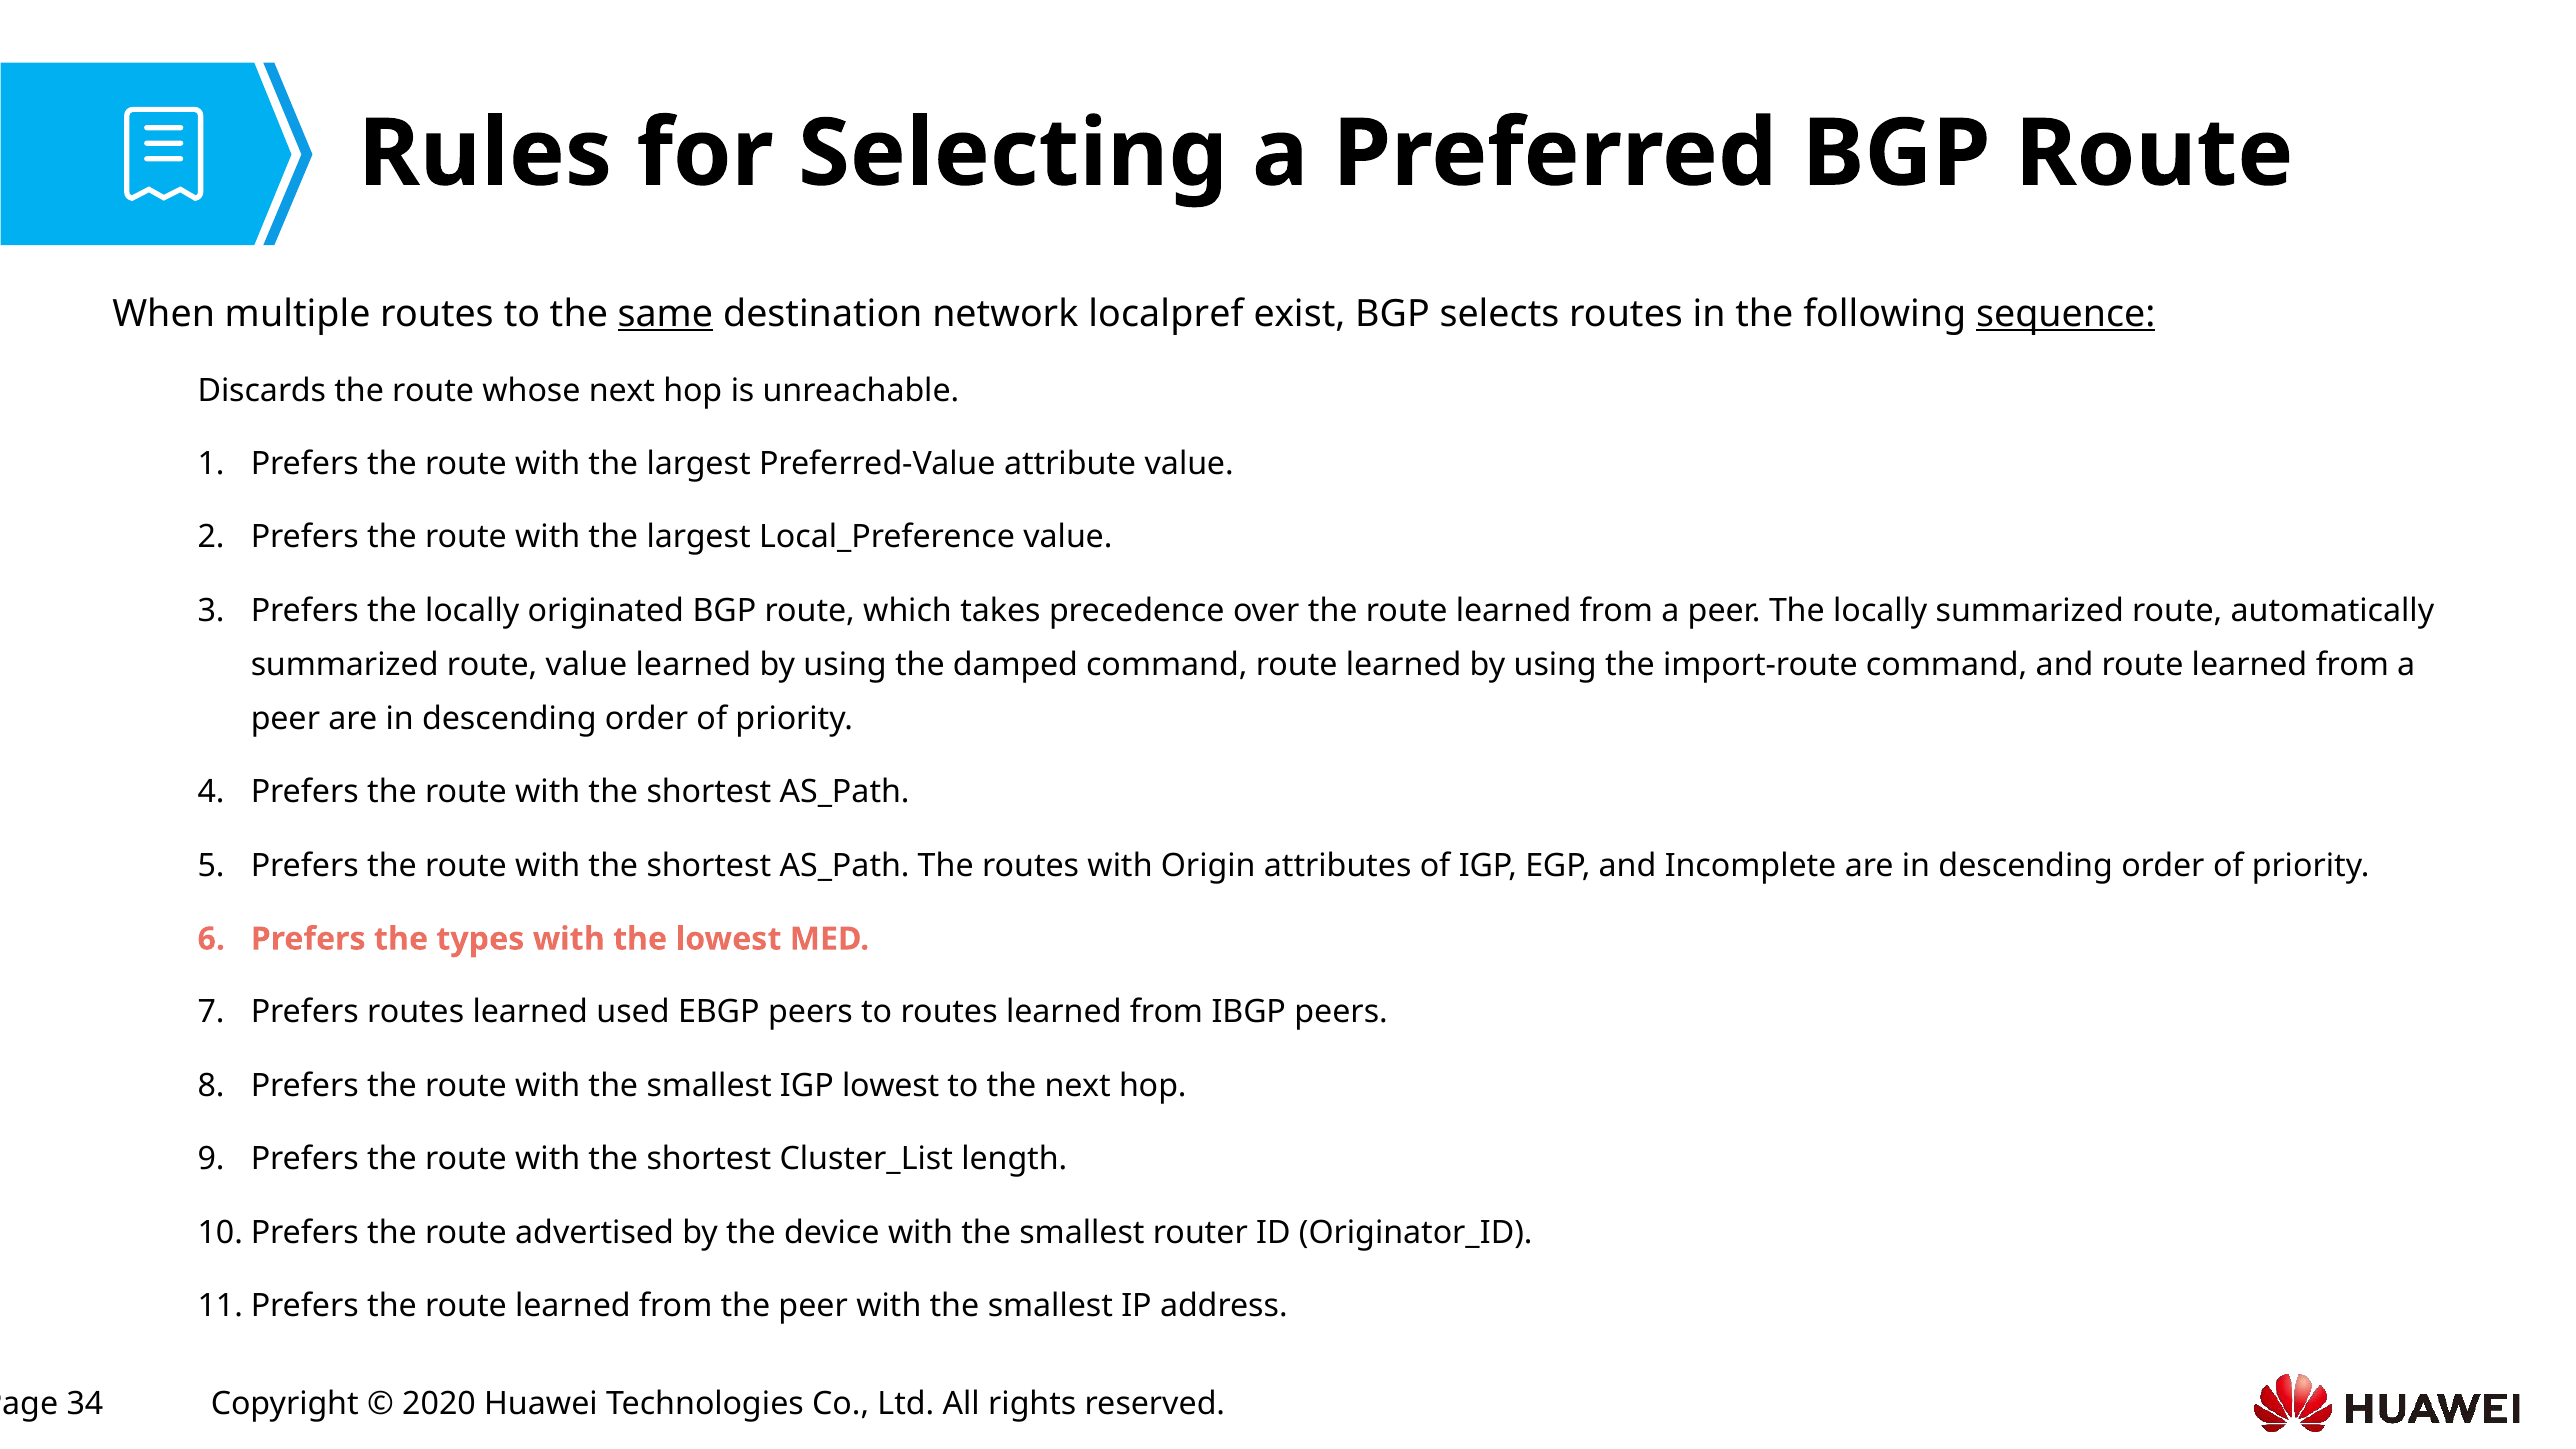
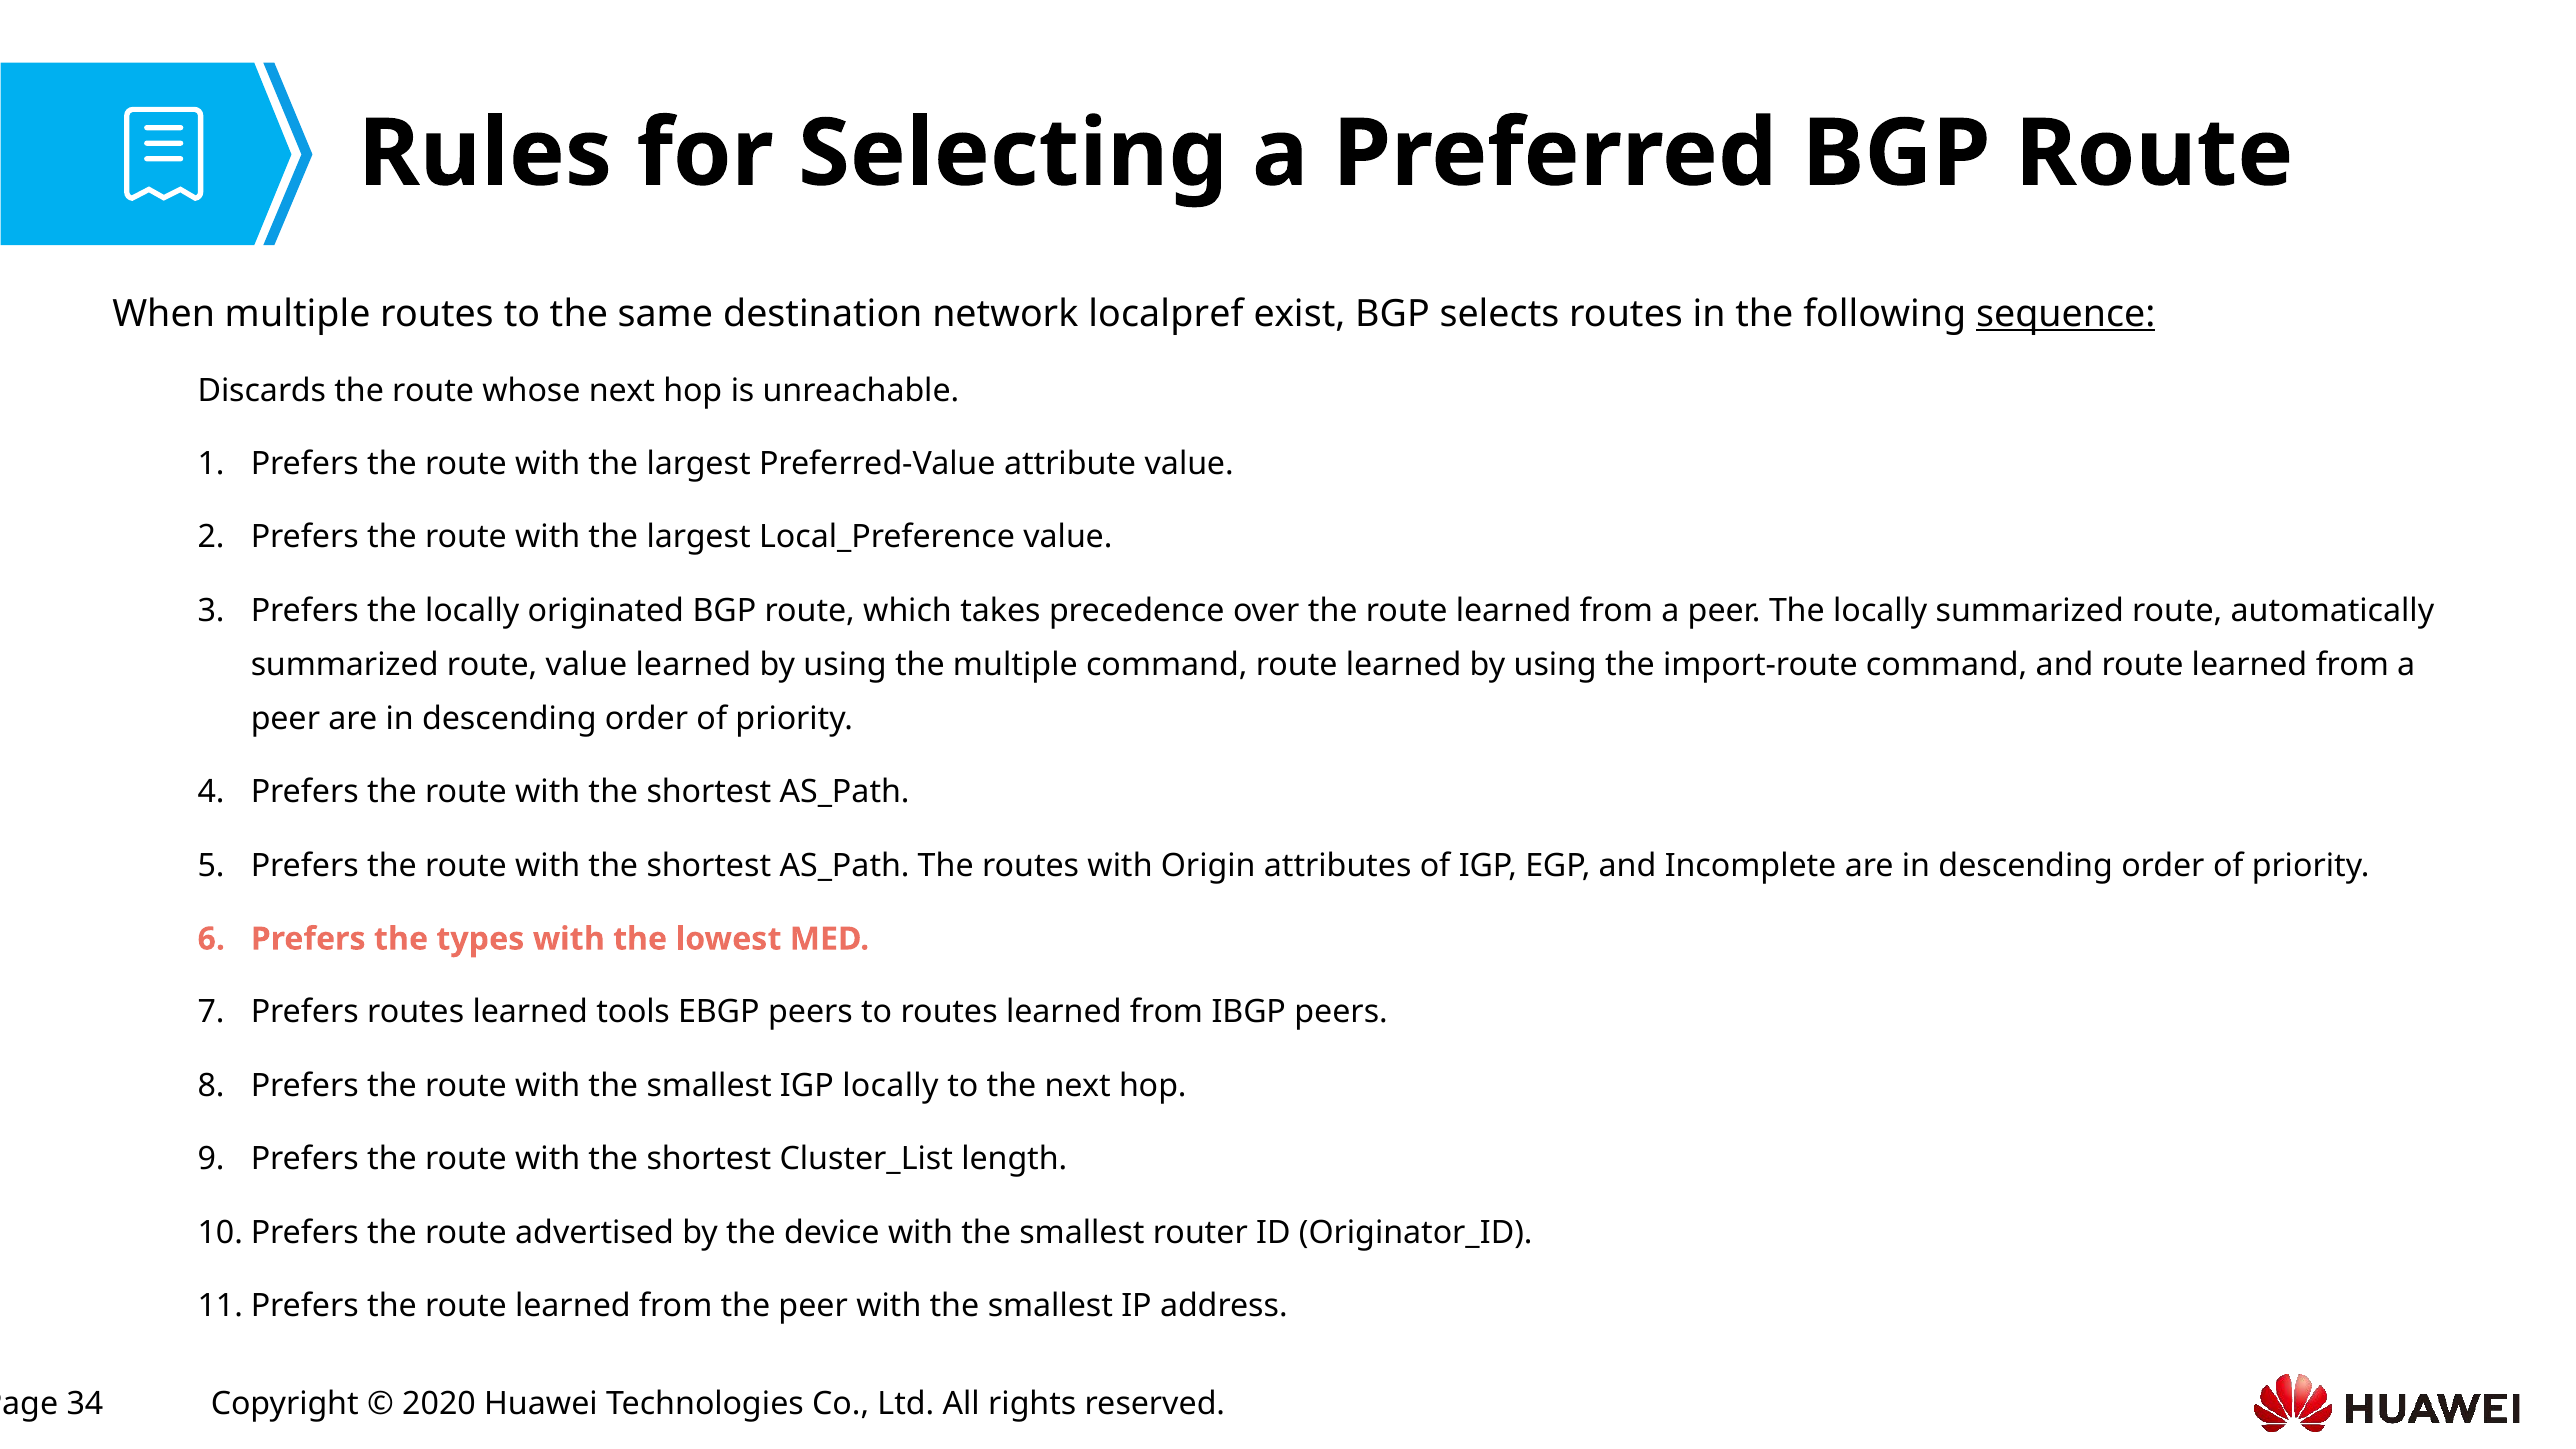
same underline: present -> none
the damped: damped -> multiple
used: used -> tools
IGP lowest: lowest -> locally
